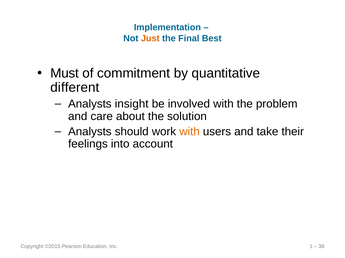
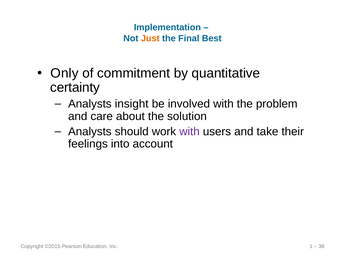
Must: Must -> Only
different: different -> certainty
with at (190, 132) colour: orange -> purple
